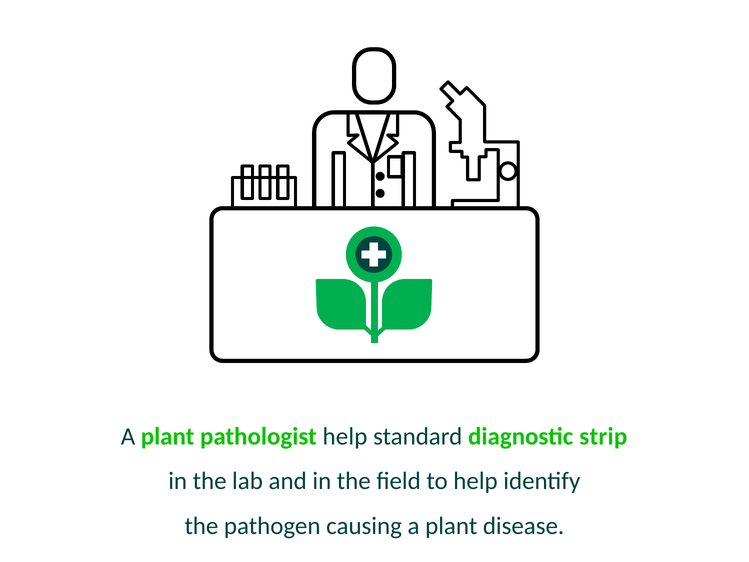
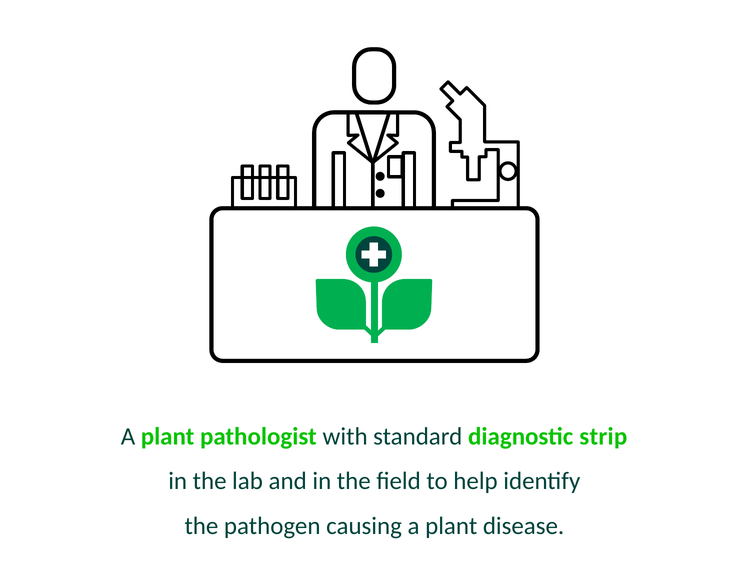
pathologist help: help -> with
